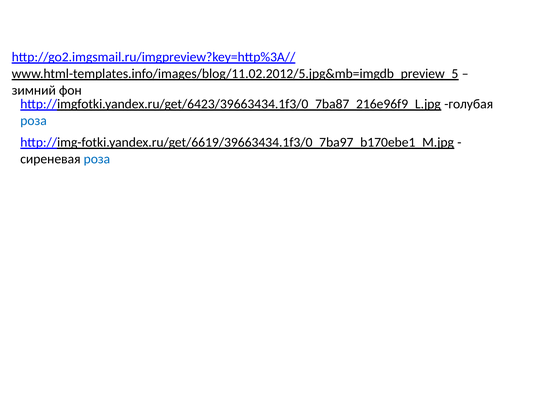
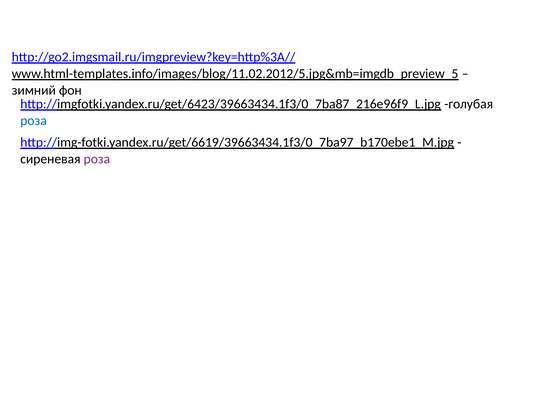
роза at (97, 159) colour: blue -> purple
